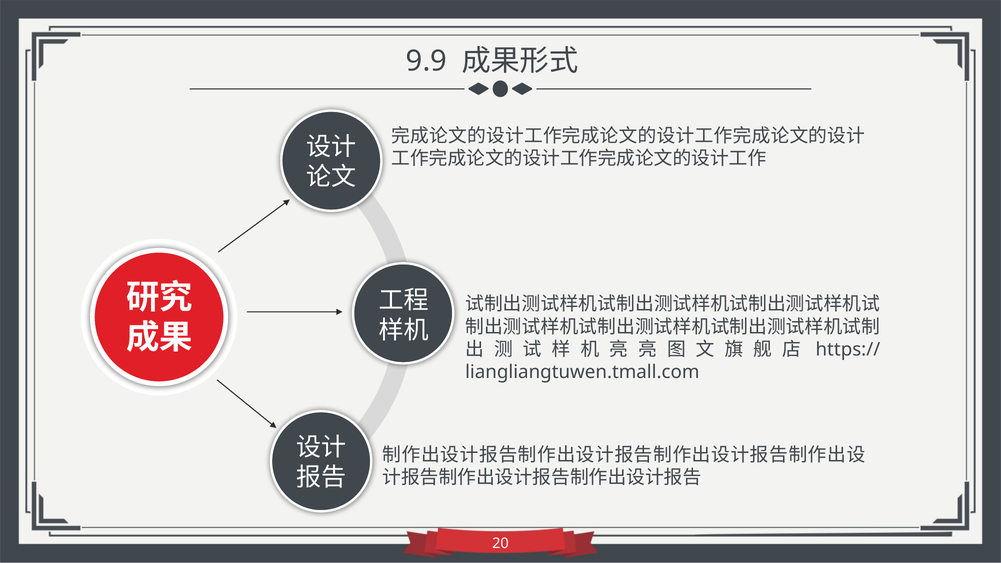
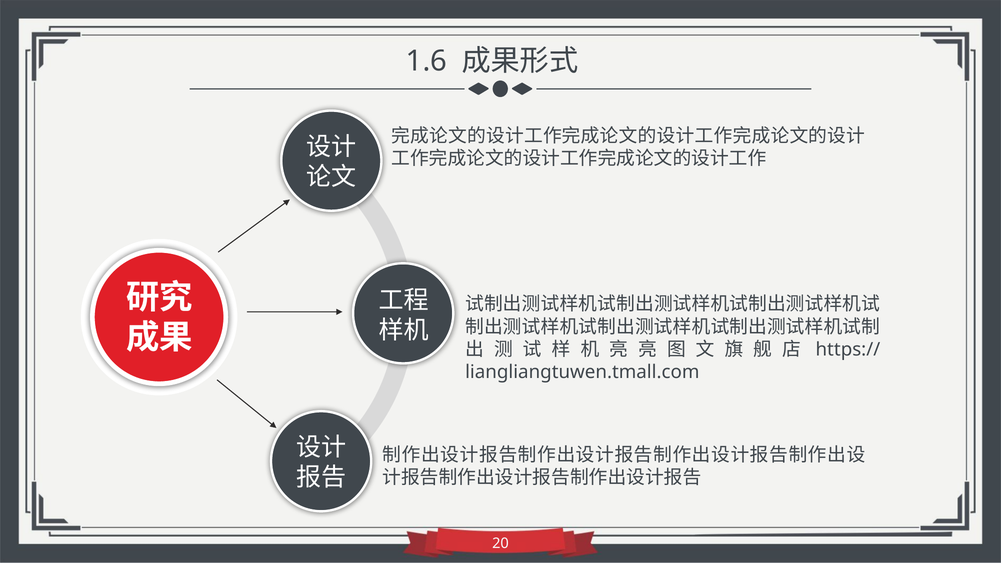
9.9: 9.9 -> 1.6
